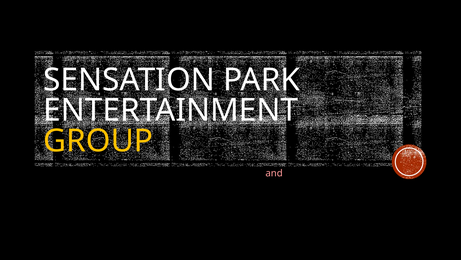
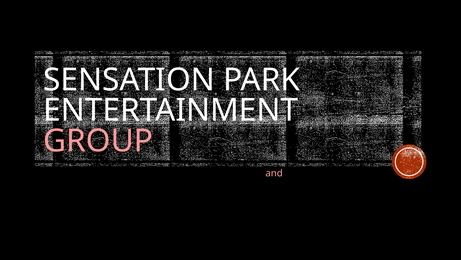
GROUP colour: yellow -> pink
